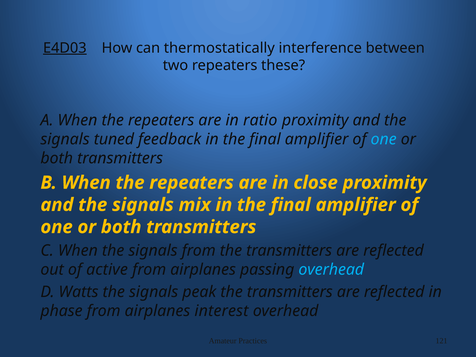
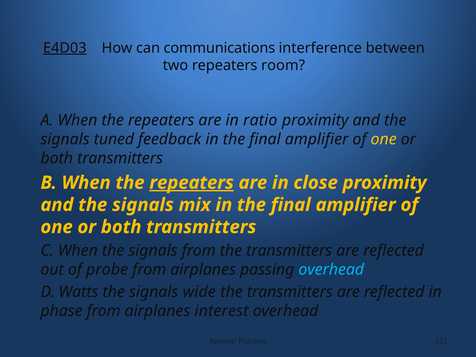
thermostatically: thermostatically -> communications
these: these -> room
one at (384, 139) colour: light blue -> yellow
repeaters at (192, 183) underline: none -> present
active: active -> probe
peak: peak -> wide
